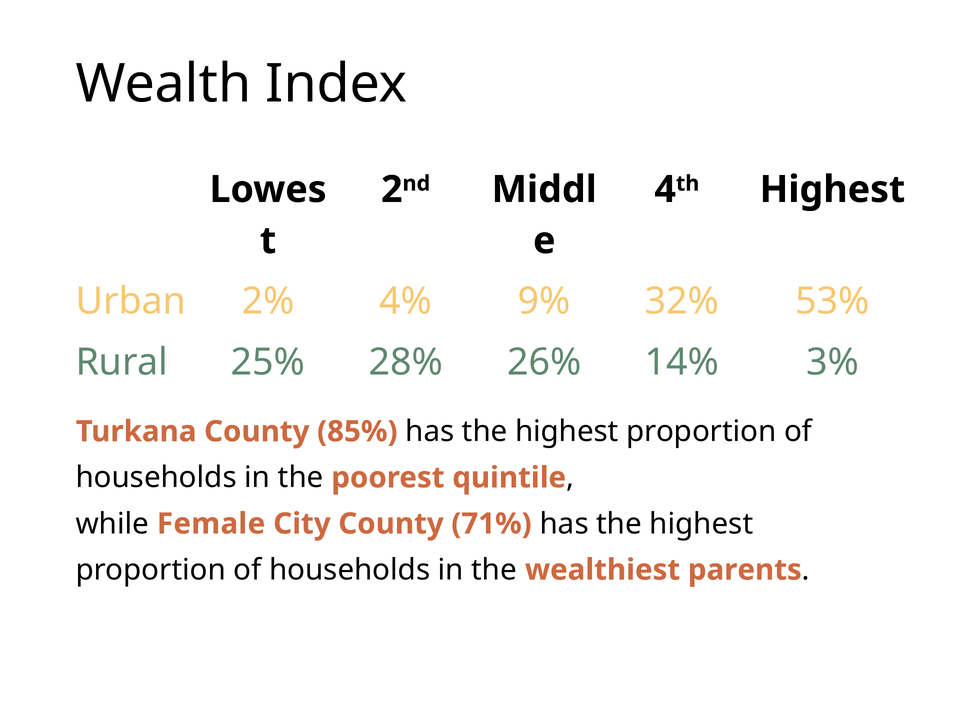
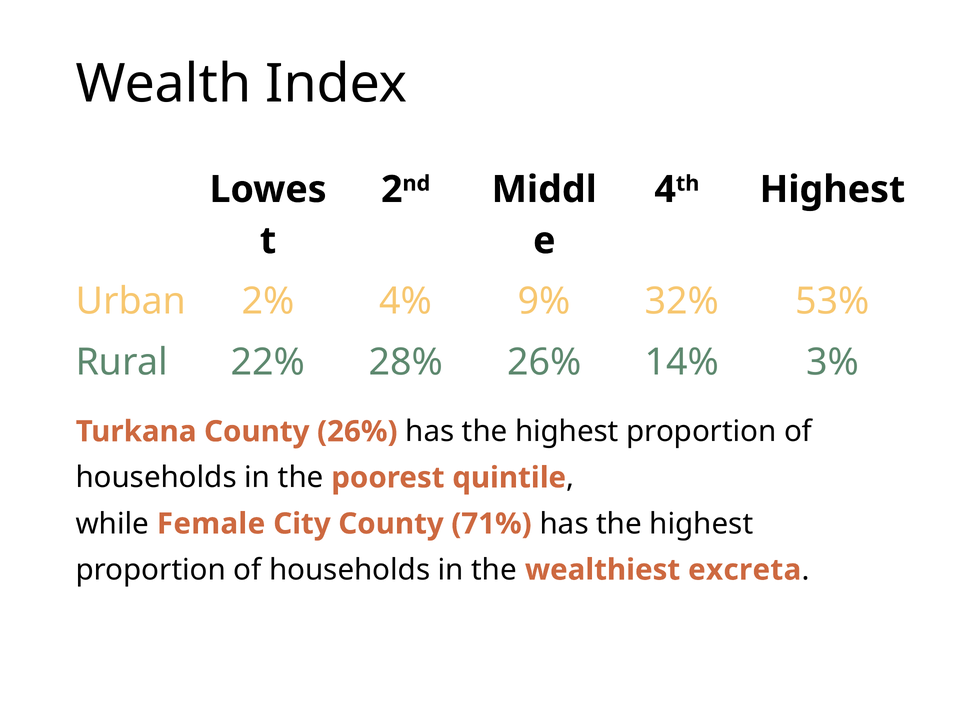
25%: 25% -> 22%
County 85%: 85% -> 26%
parents: parents -> excreta
